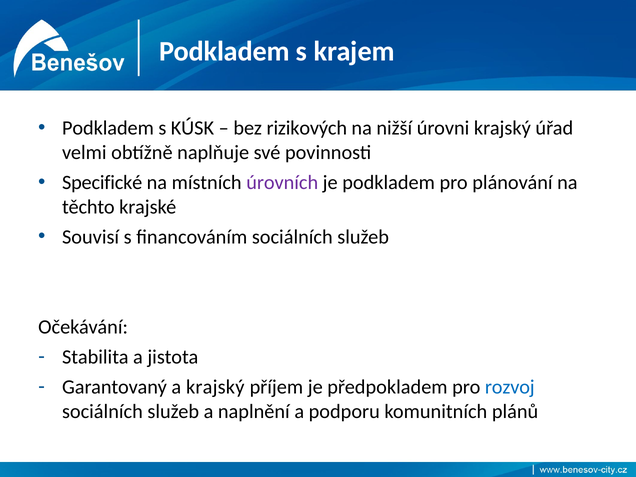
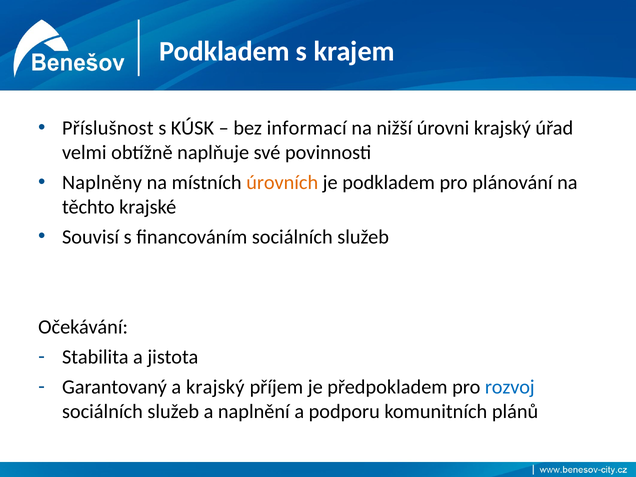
Podkladem at (108, 128): Podkladem -> Příslušnost
rizikových: rizikových -> informací
Specifické: Specifické -> Naplněny
úrovních colour: purple -> orange
